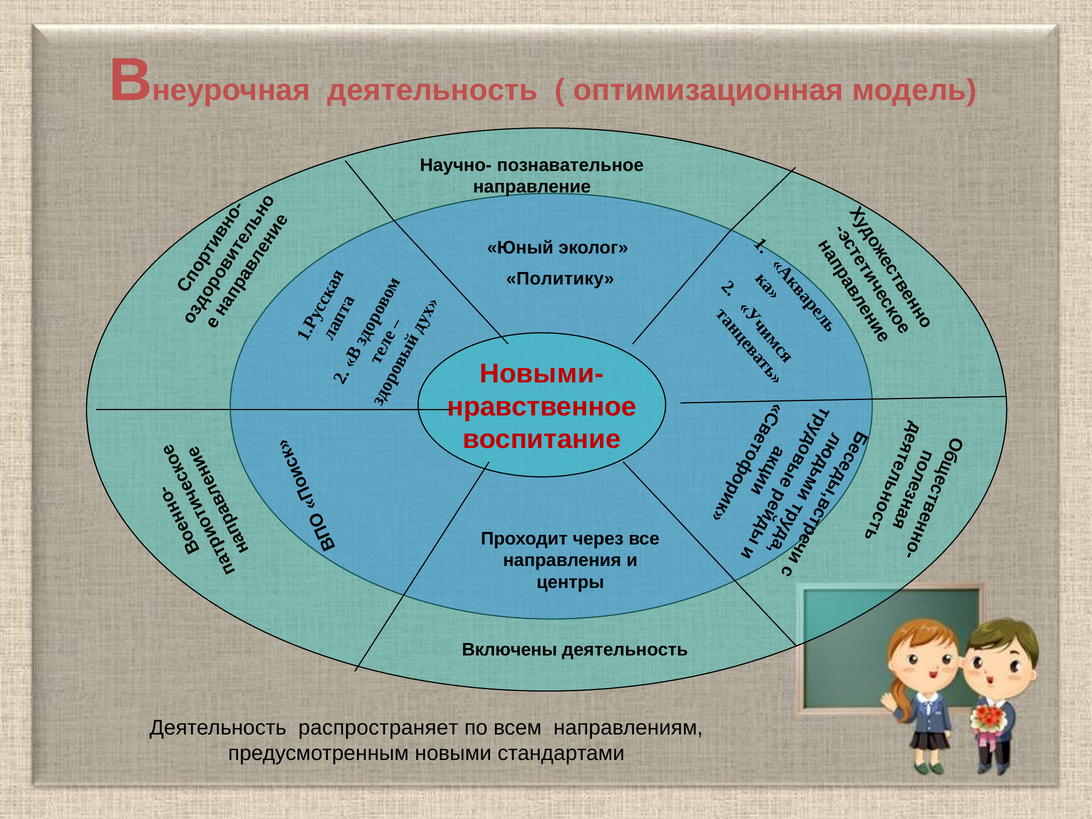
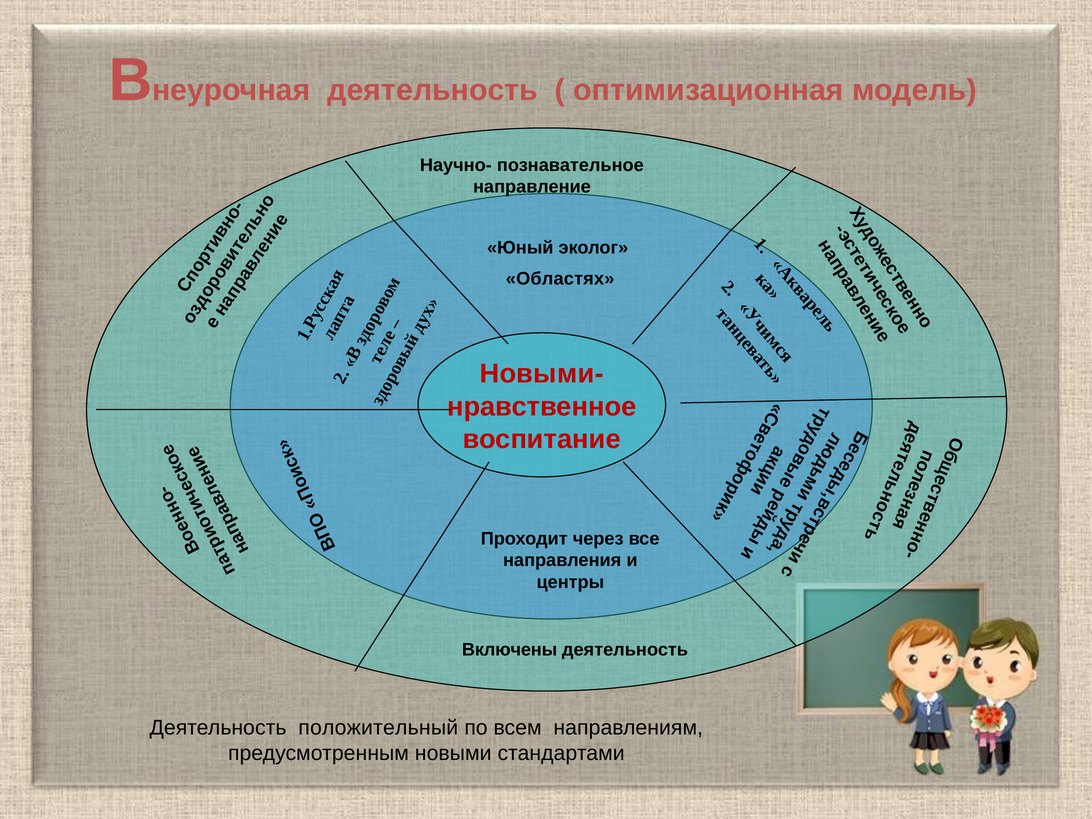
Политику: Политику -> Областях
распространяет: распространяет -> положительный
